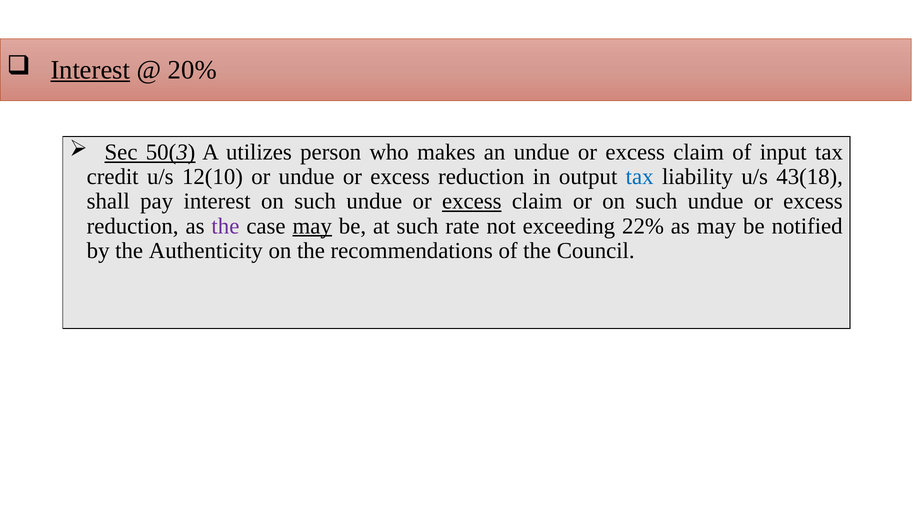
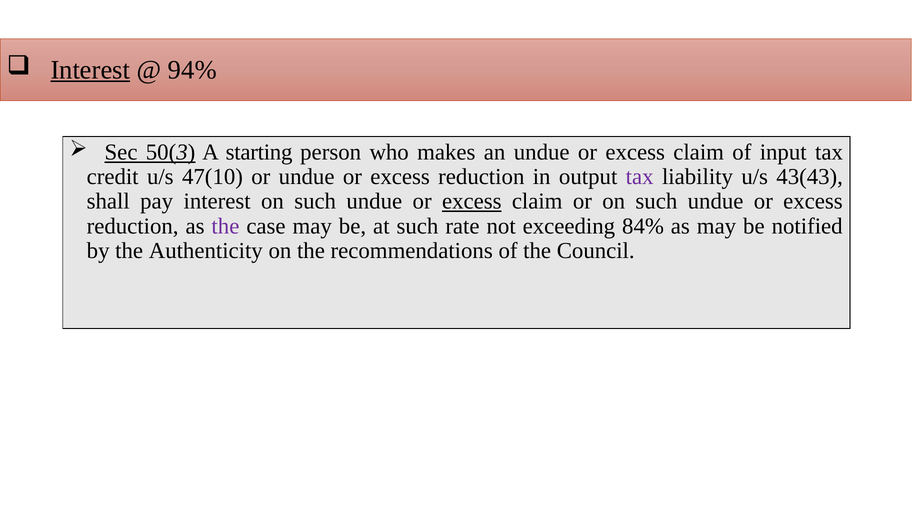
20%: 20% -> 94%
utilizes: utilizes -> starting
12(10: 12(10 -> 47(10
tax at (640, 177) colour: blue -> purple
43(18: 43(18 -> 43(43
may at (312, 226) underline: present -> none
22%: 22% -> 84%
